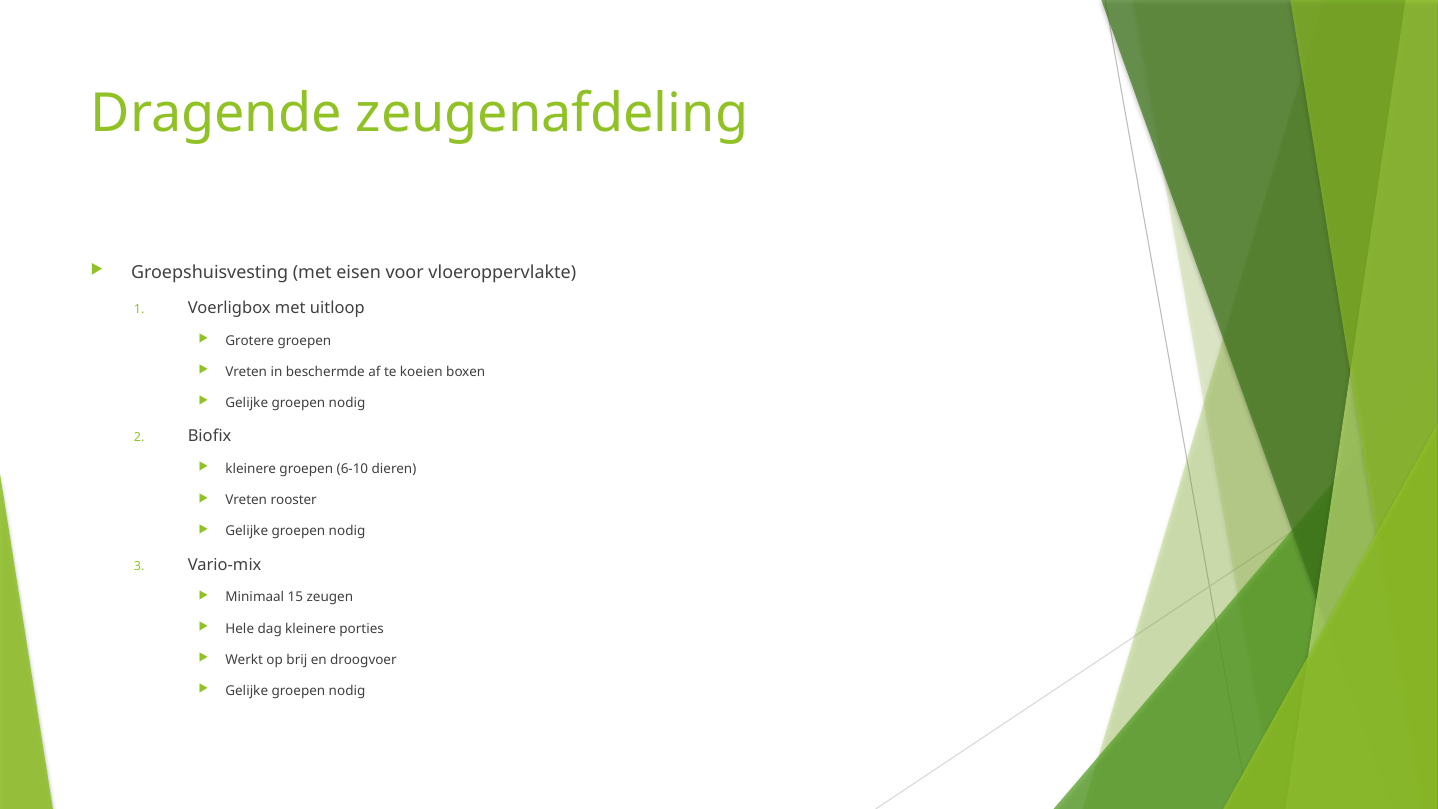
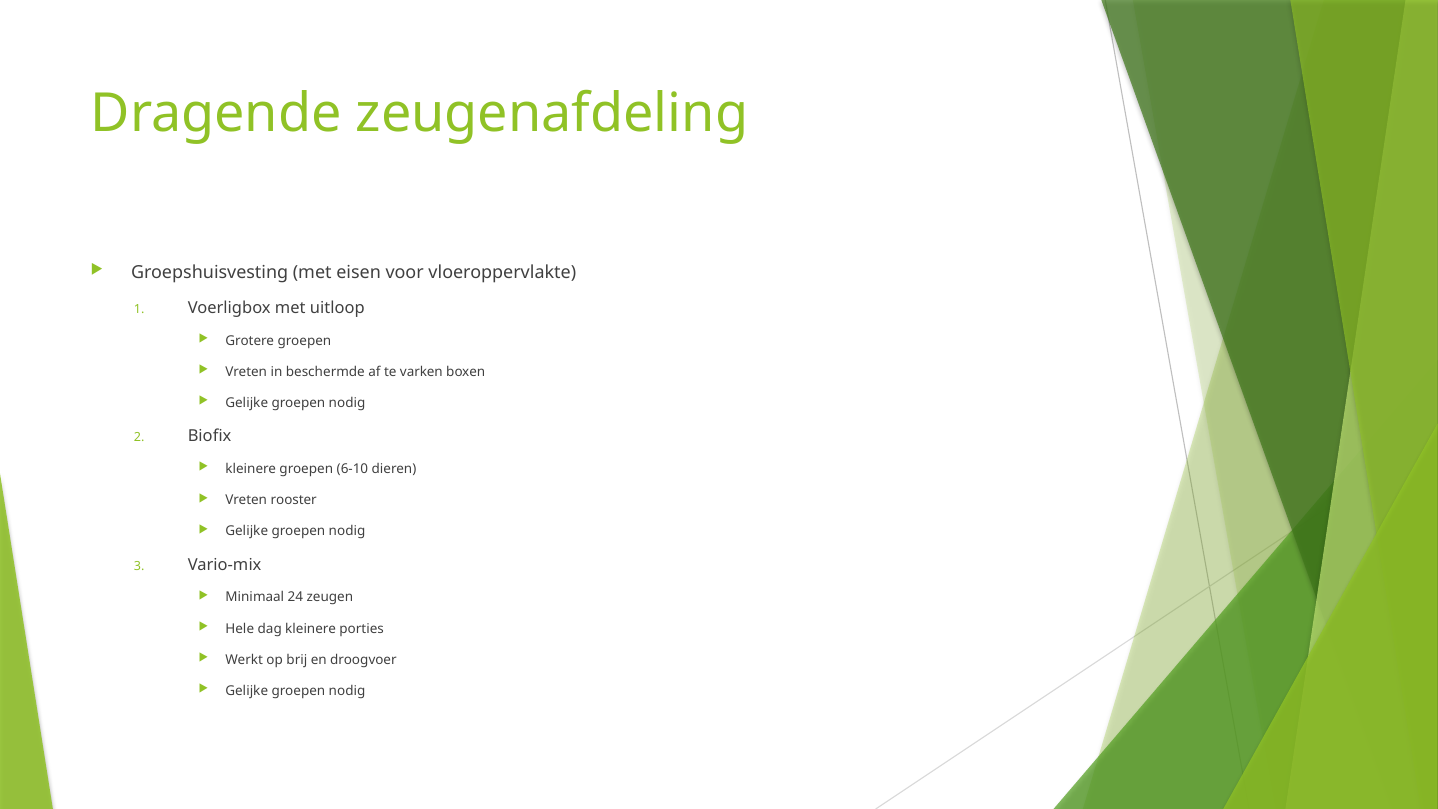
koeien: koeien -> varken
15: 15 -> 24
